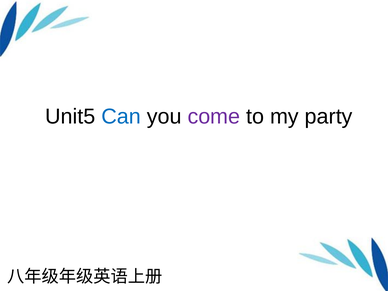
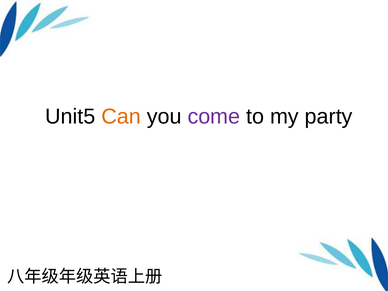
Can colour: blue -> orange
